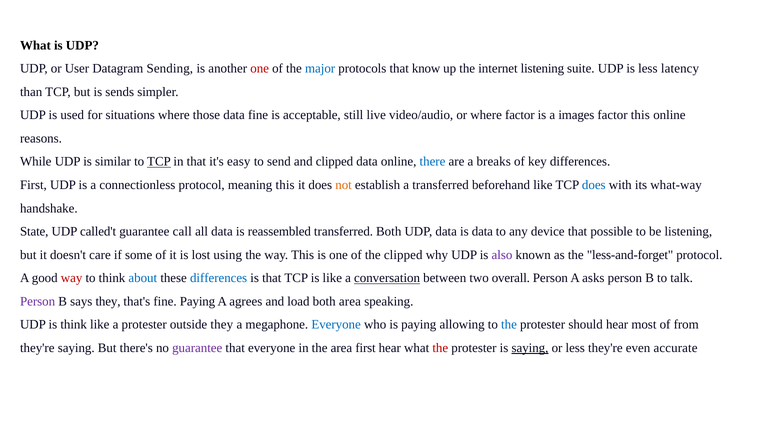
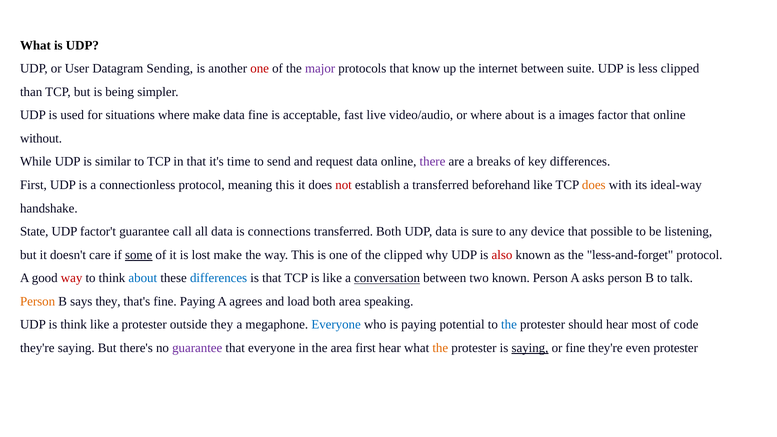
major colour: blue -> purple
internet listening: listening -> between
less latency: latency -> clipped
sends: sends -> being
where those: those -> make
still: still -> fast
where factor: factor -> about
factor this: this -> that
reasons: reasons -> without
TCP at (159, 162) underline: present -> none
easy: easy -> time
and clipped: clipped -> request
there colour: blue -> purple
not colour: orange -> red
does at (594, 185) colour: blue -> orange
what-way: what-way -> ideal-way
called't: called't -> factor't
reassembled: reassembled -> connections
is data: data -> sure
some underline: none -> present
lost using: using -> make
also colour: purple -> red
two overall: overall -> known
Person at (38, 301) colour: purple -> orange
allowing: allowing -> potential
from: from -> code
the at (440, 348) colour: red -> orange
or less: less -> fine
even accurate: accurate -> protester
